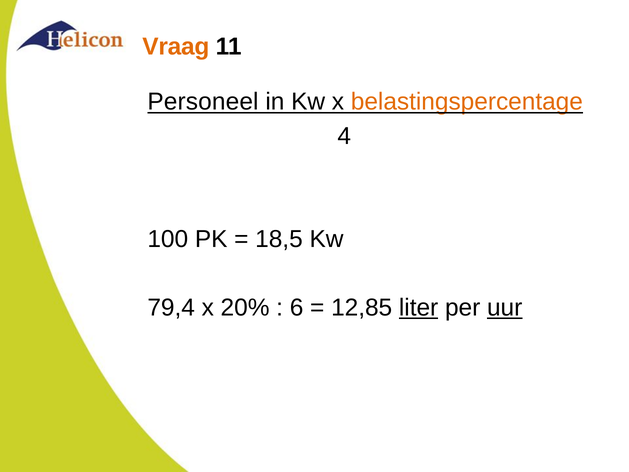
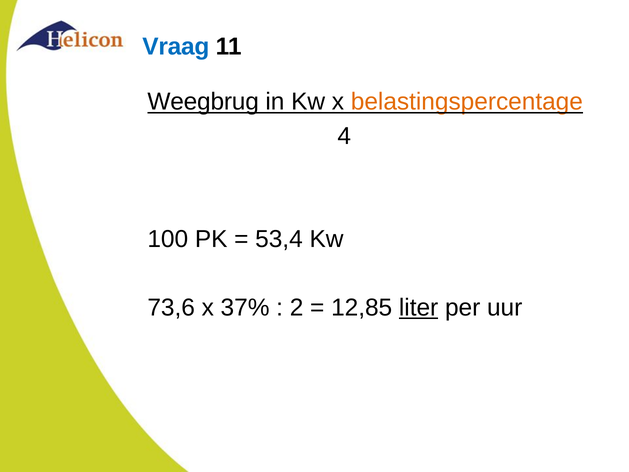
Vraag colour: orange -> blue
Personeel: Personeel -> Weegbrug
18,5: 18,5 -> 53,4
79,4: 79,4 -> 73,6
20%: 20% -> 37%
6: 6 -> 2
uur underline: present -> none
